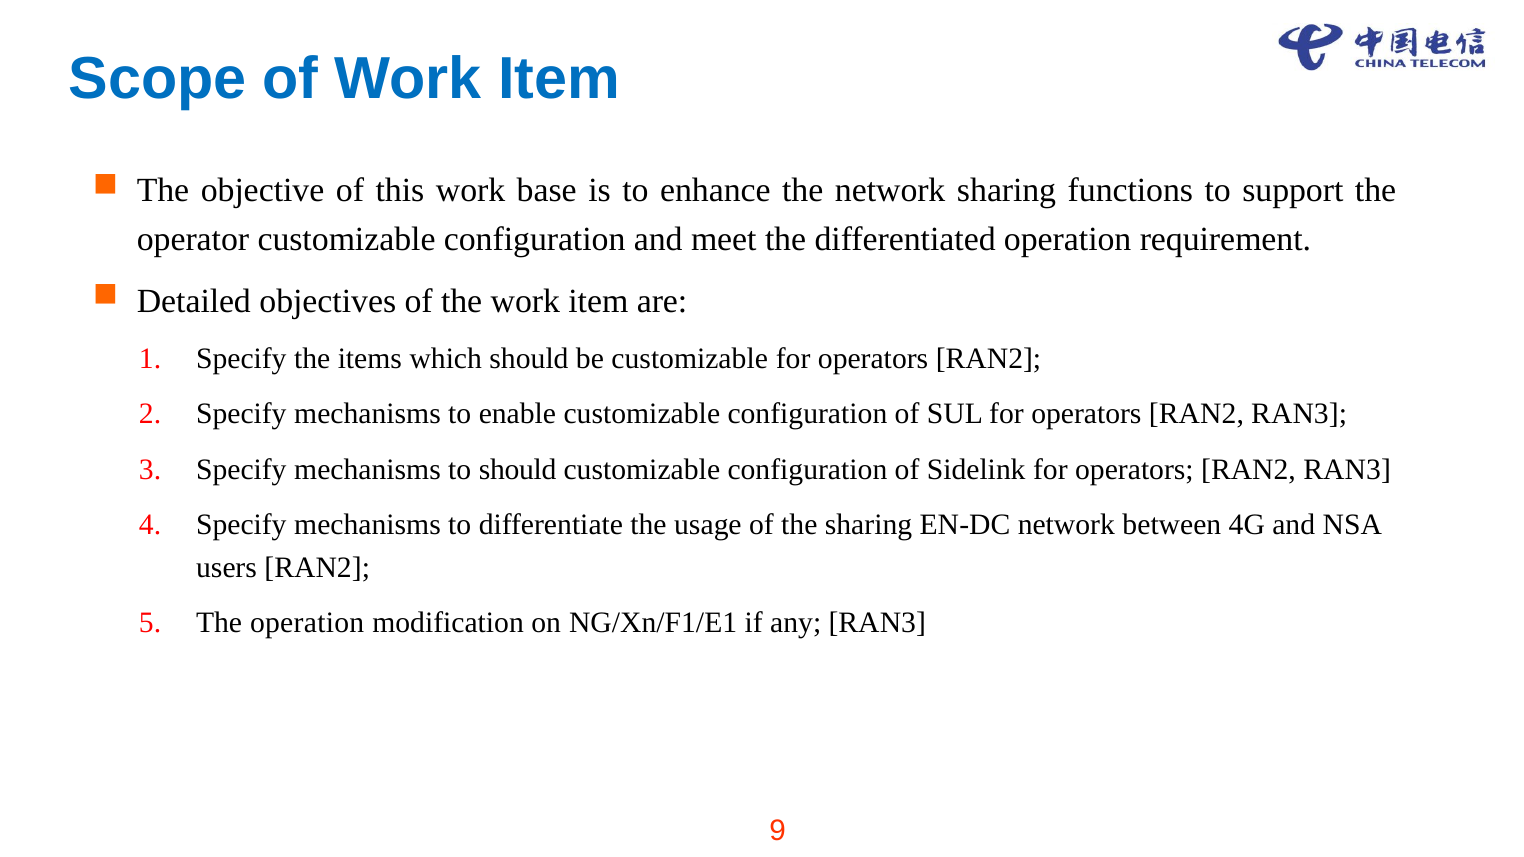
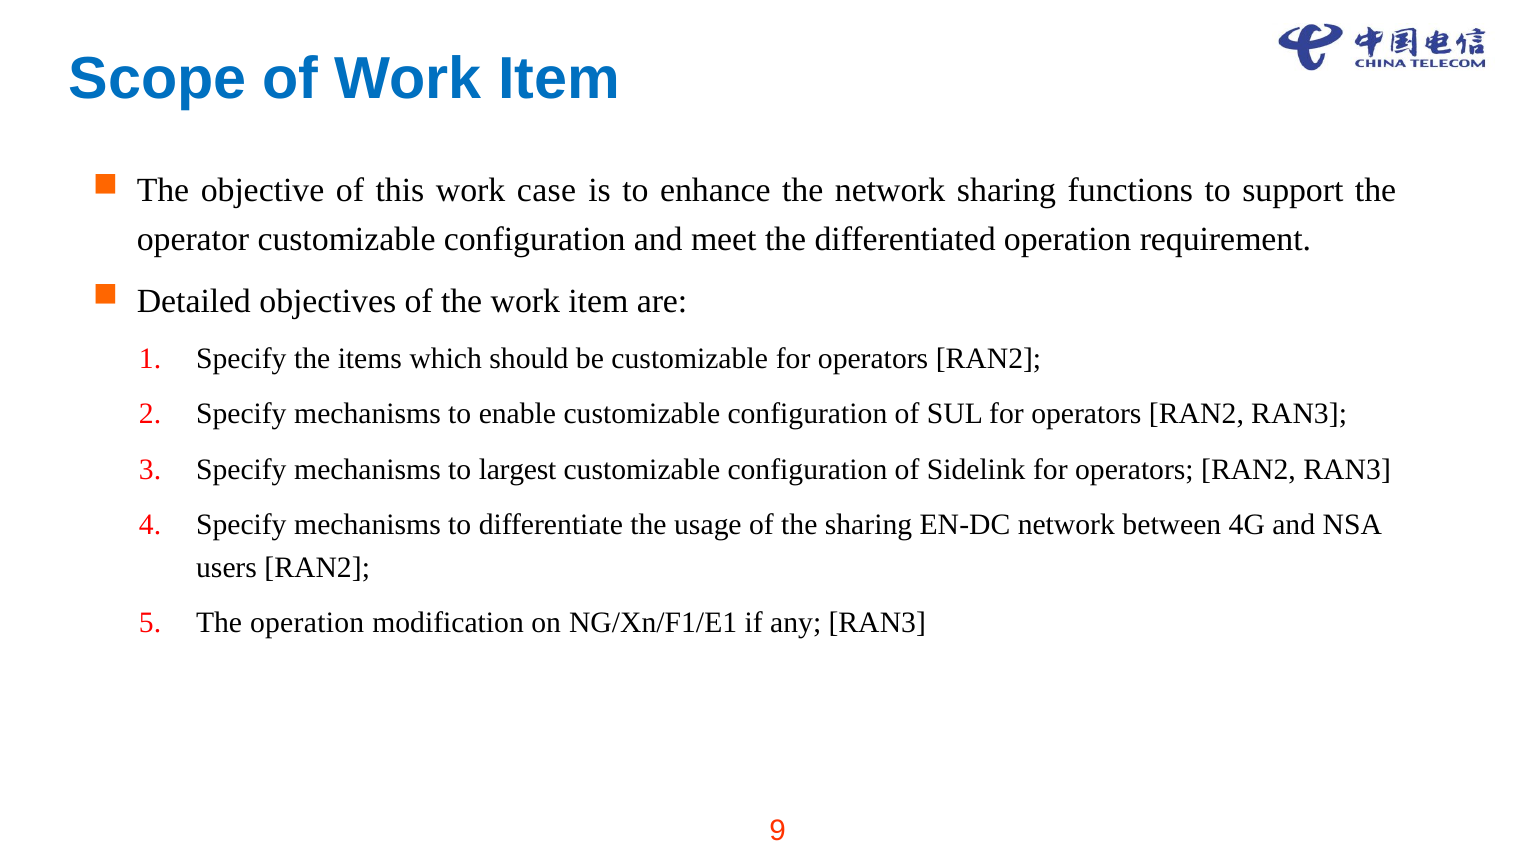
base: base -> case
to should: should -> largest
